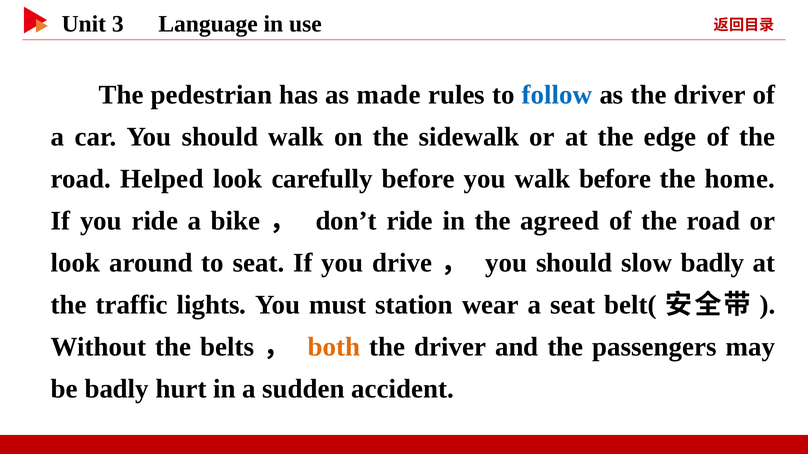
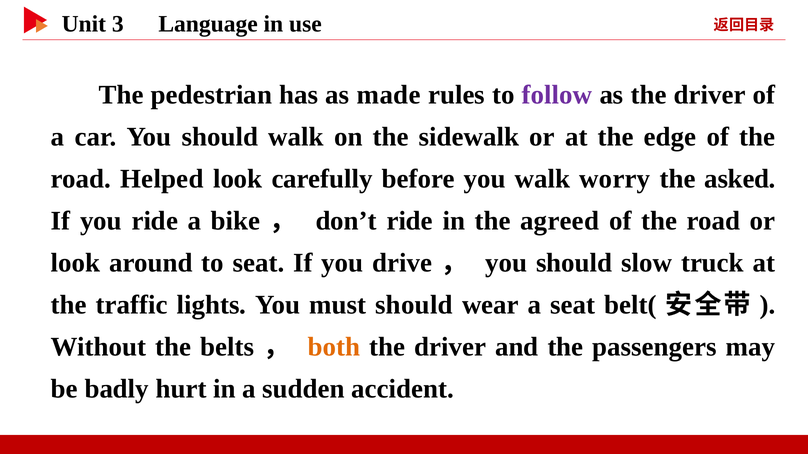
follow colour: blue -> purple
walk before: before -> worry
home: home -> asked
slow badly: badly -> truck
must station: station -> should
